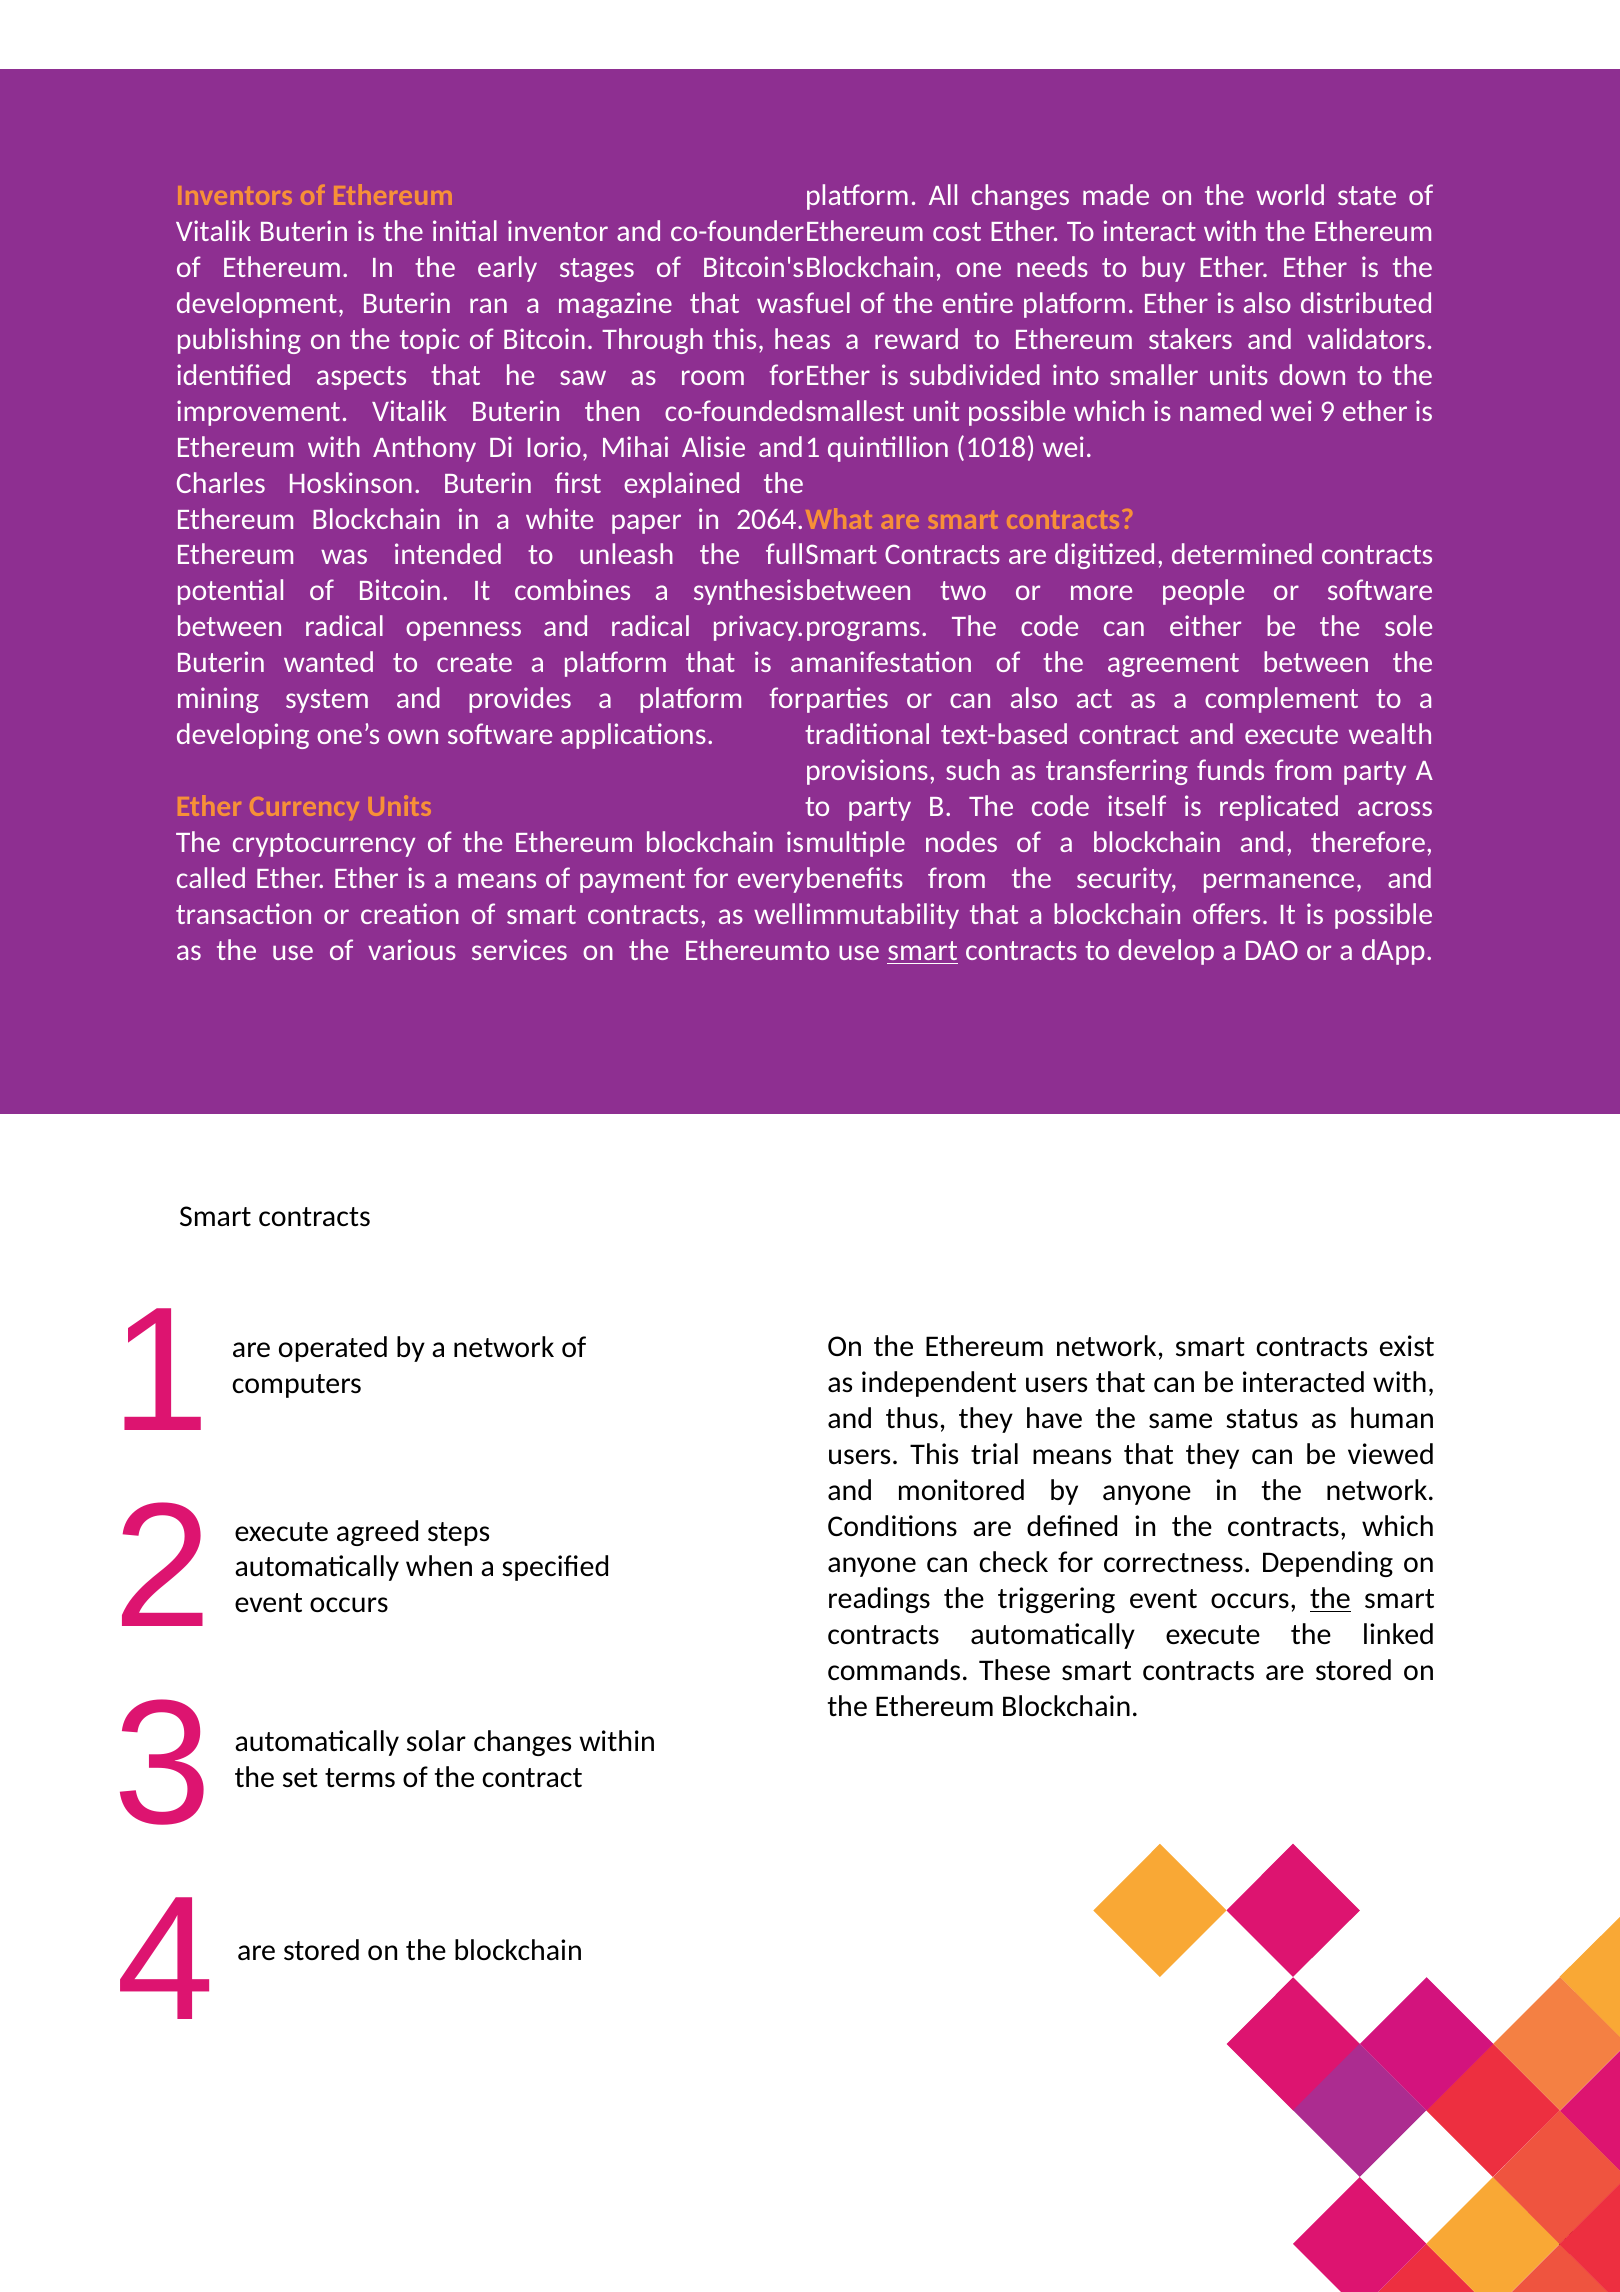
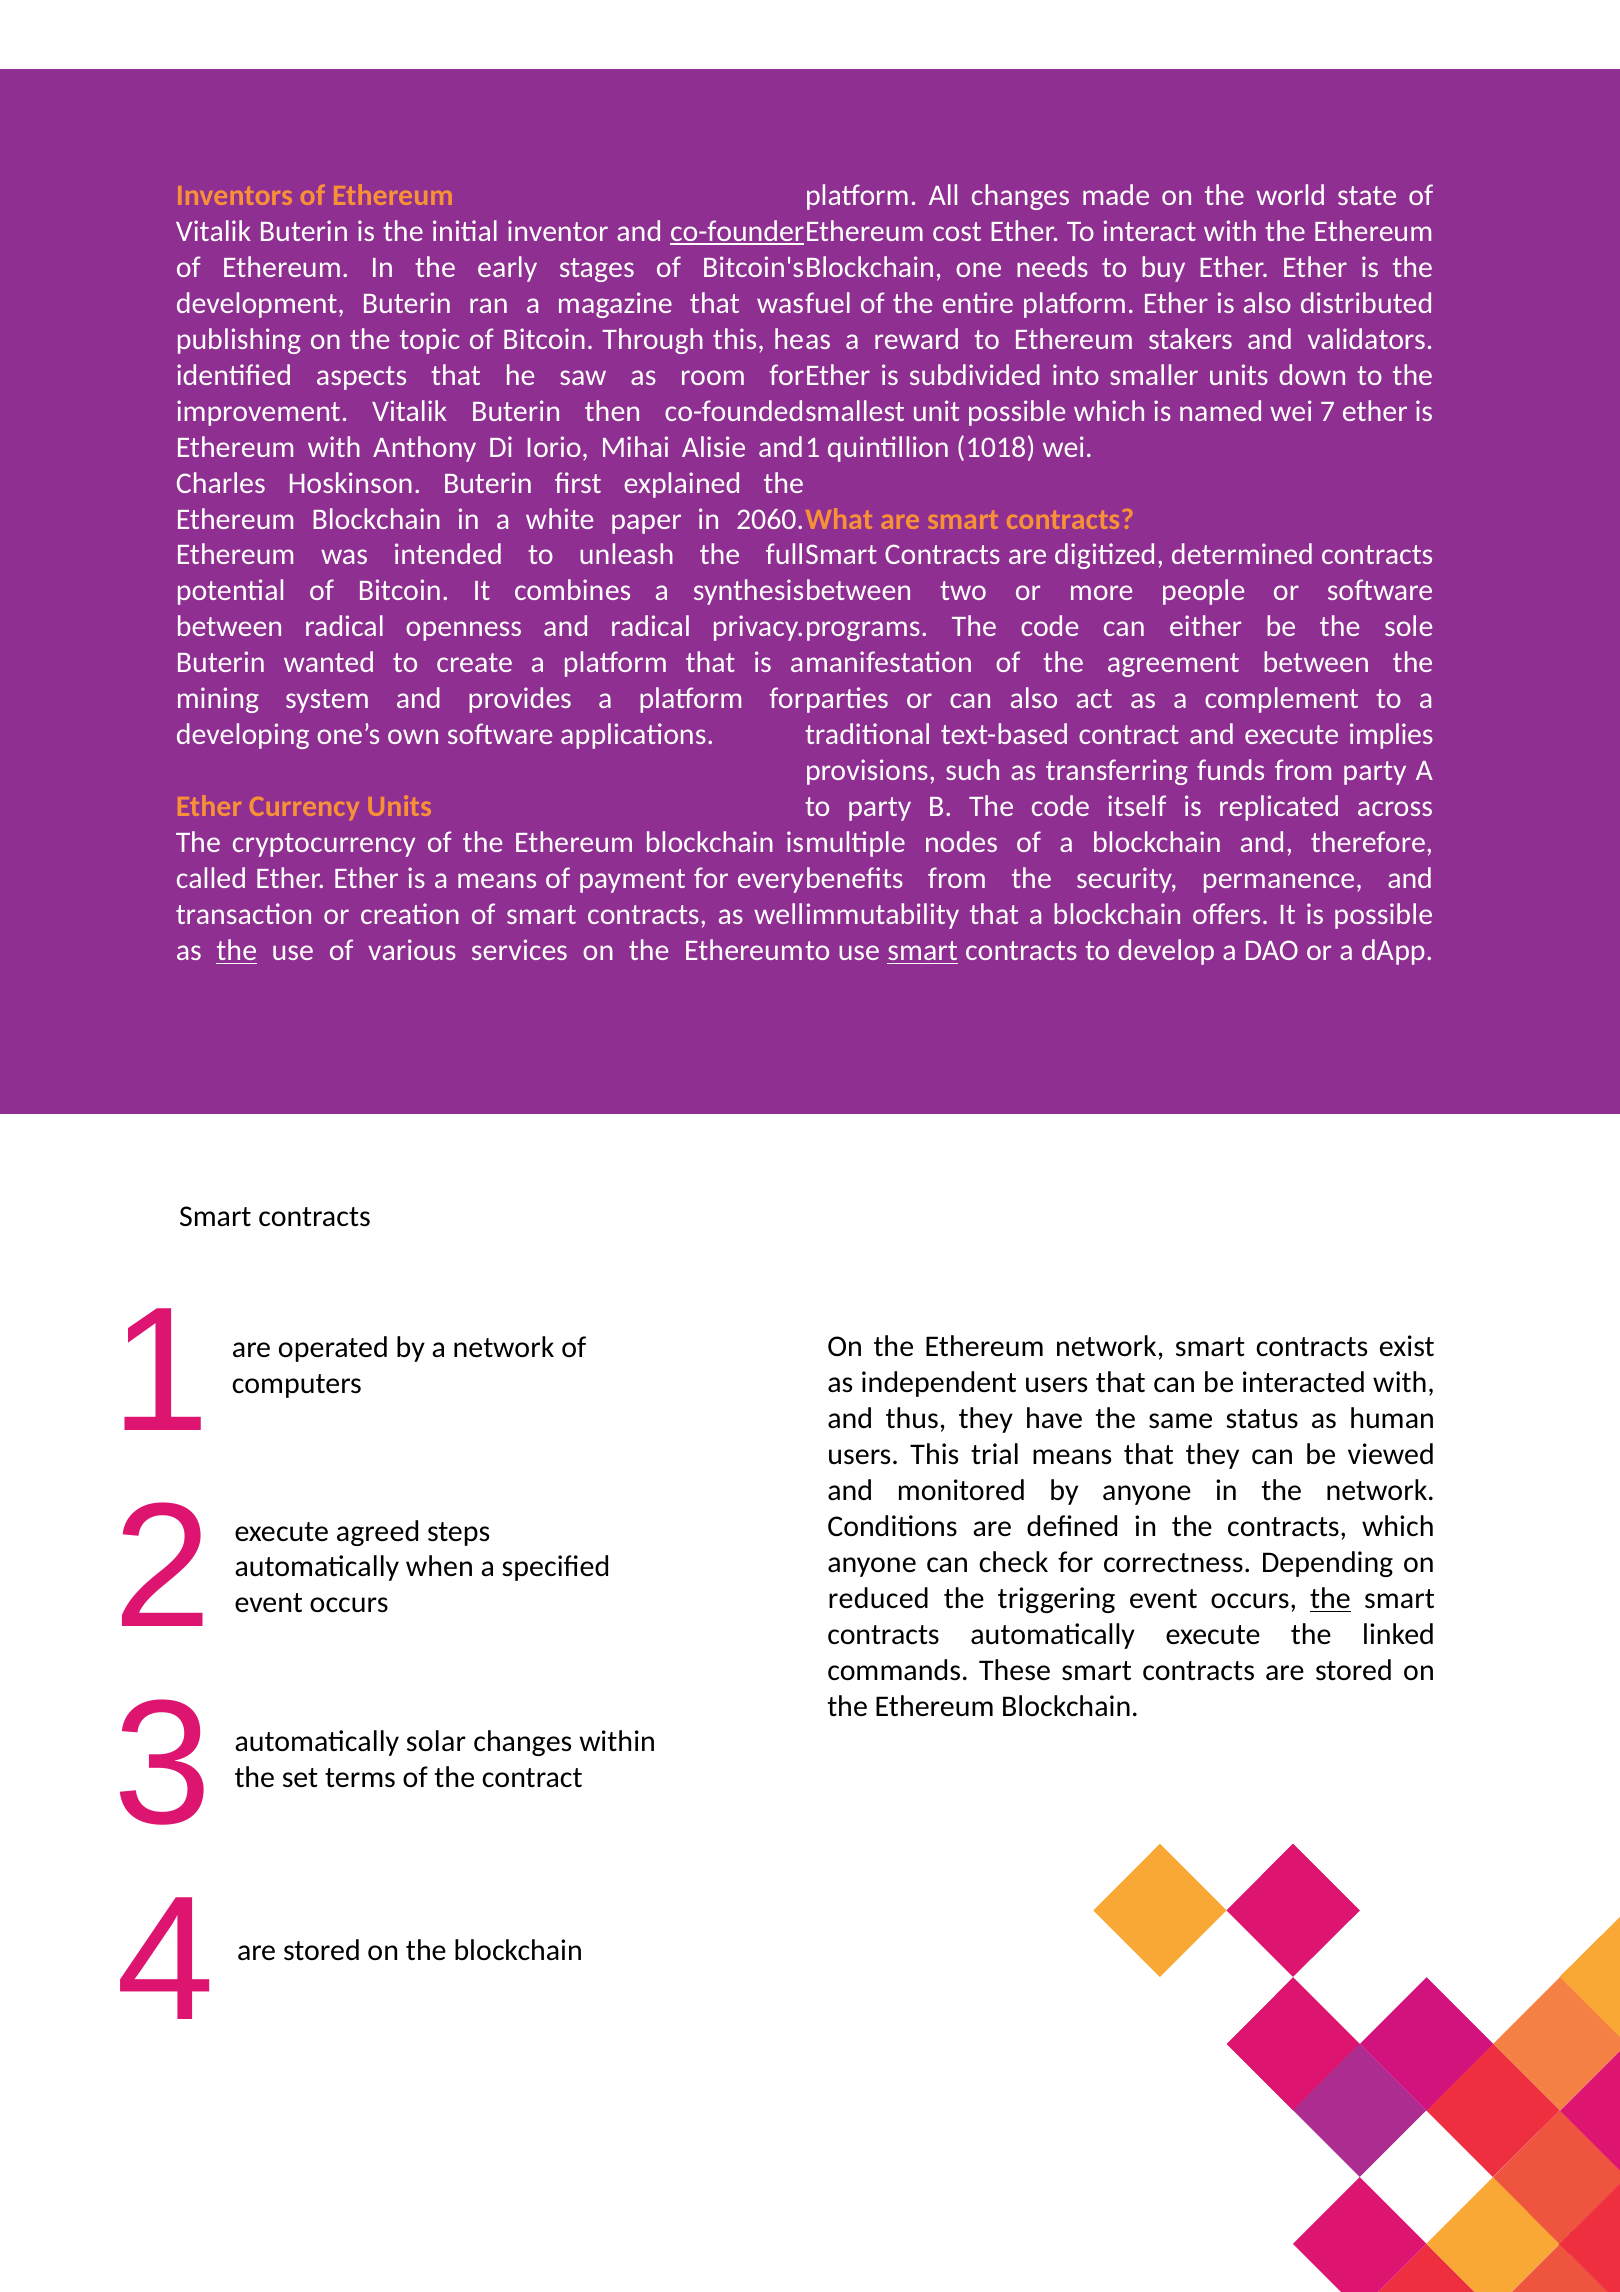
co-founder underline: none -> present
9: 9 -> 7
2064: 2064 -> 2060
wealth: wealth -> implies
the at (237, 950) underline: none -> present
readings: readings -> reduced
